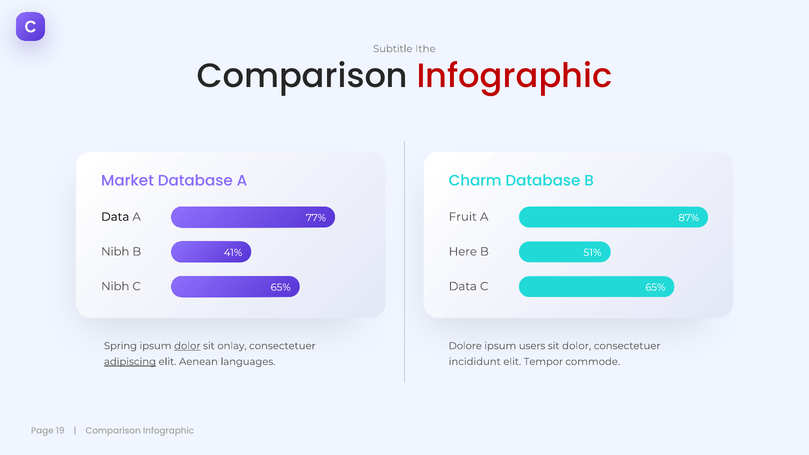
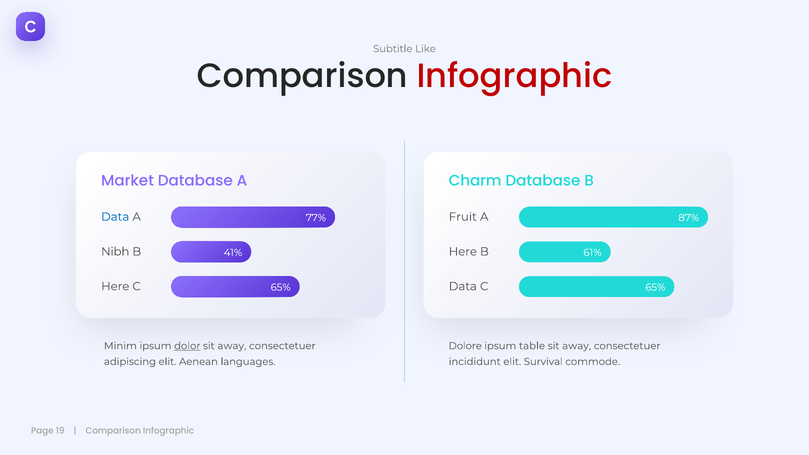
Ithe: Ithe -> Like
Data at (115, 217) colour: black -> blue
51%: 51% -> 61%
Nibh at (115, 286): Nibh -> Here
Spring: Spring -> Minim
onlay at (232, 346): onlay -> away
users: users -> table
dolor at (577, 346): dolor -> away
adipiscing underline: present -> none
Tempor: Tempor -> Survival
